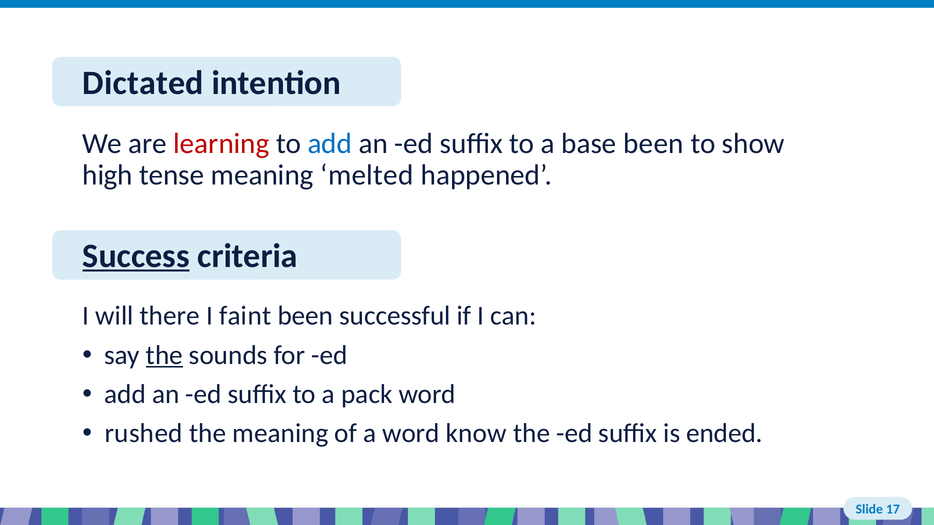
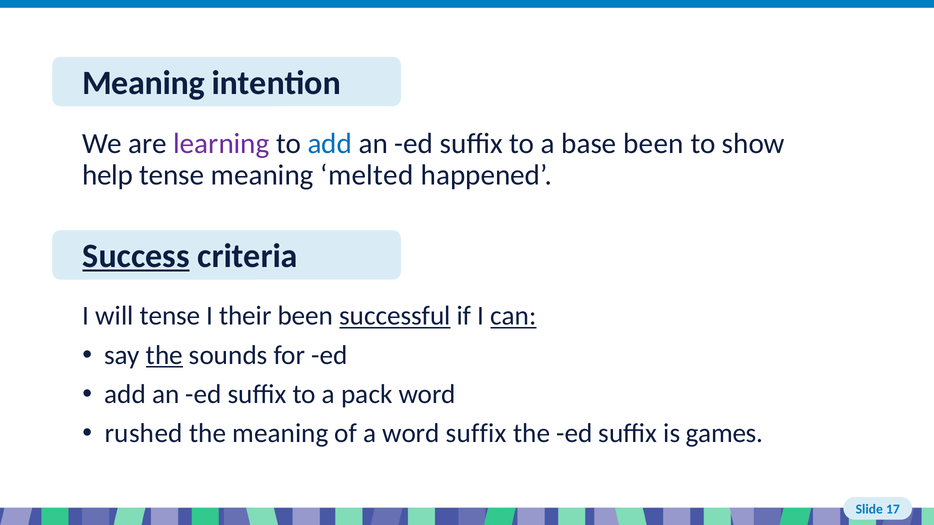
Dictated at (143, 83): Dictated -> Meaning
learning colour: red -> purple
high: high -> help
will there: there -> tense
faint: faint -> their
successful underline: none -> present
can underline: none -> present
word know: know -> suffix
ended: ended -> games
